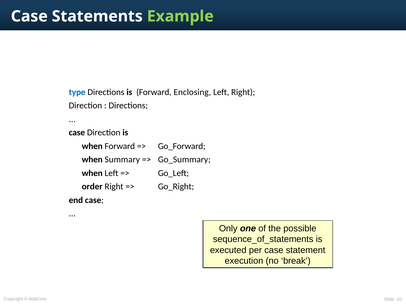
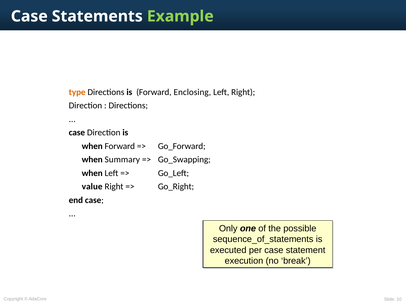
type colour: blue -> orange
Go_Summary: Go_Summary -> Go_Swapping
order: order -> value
